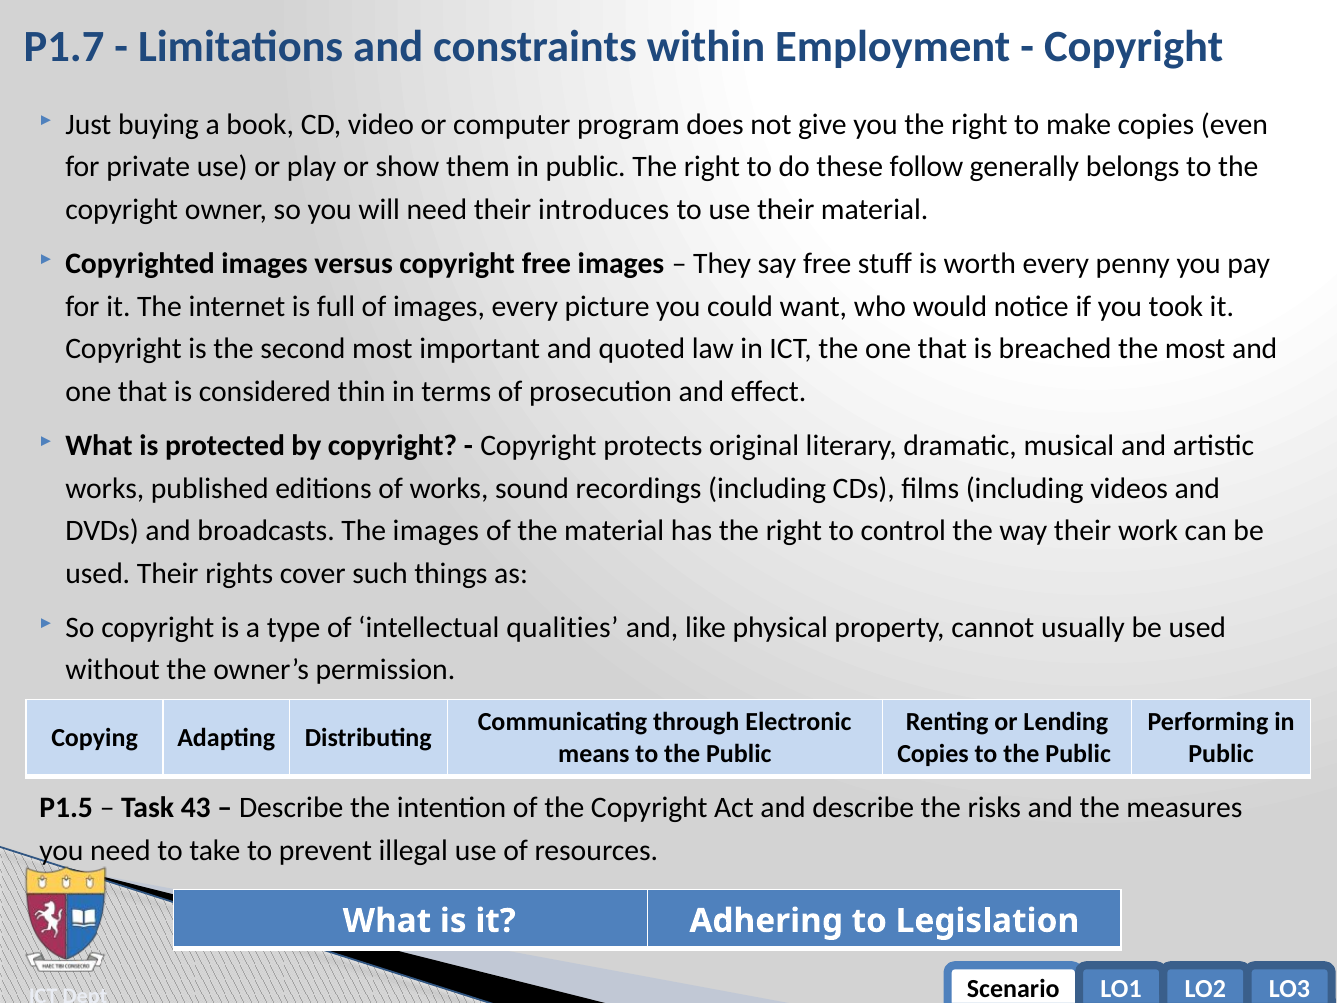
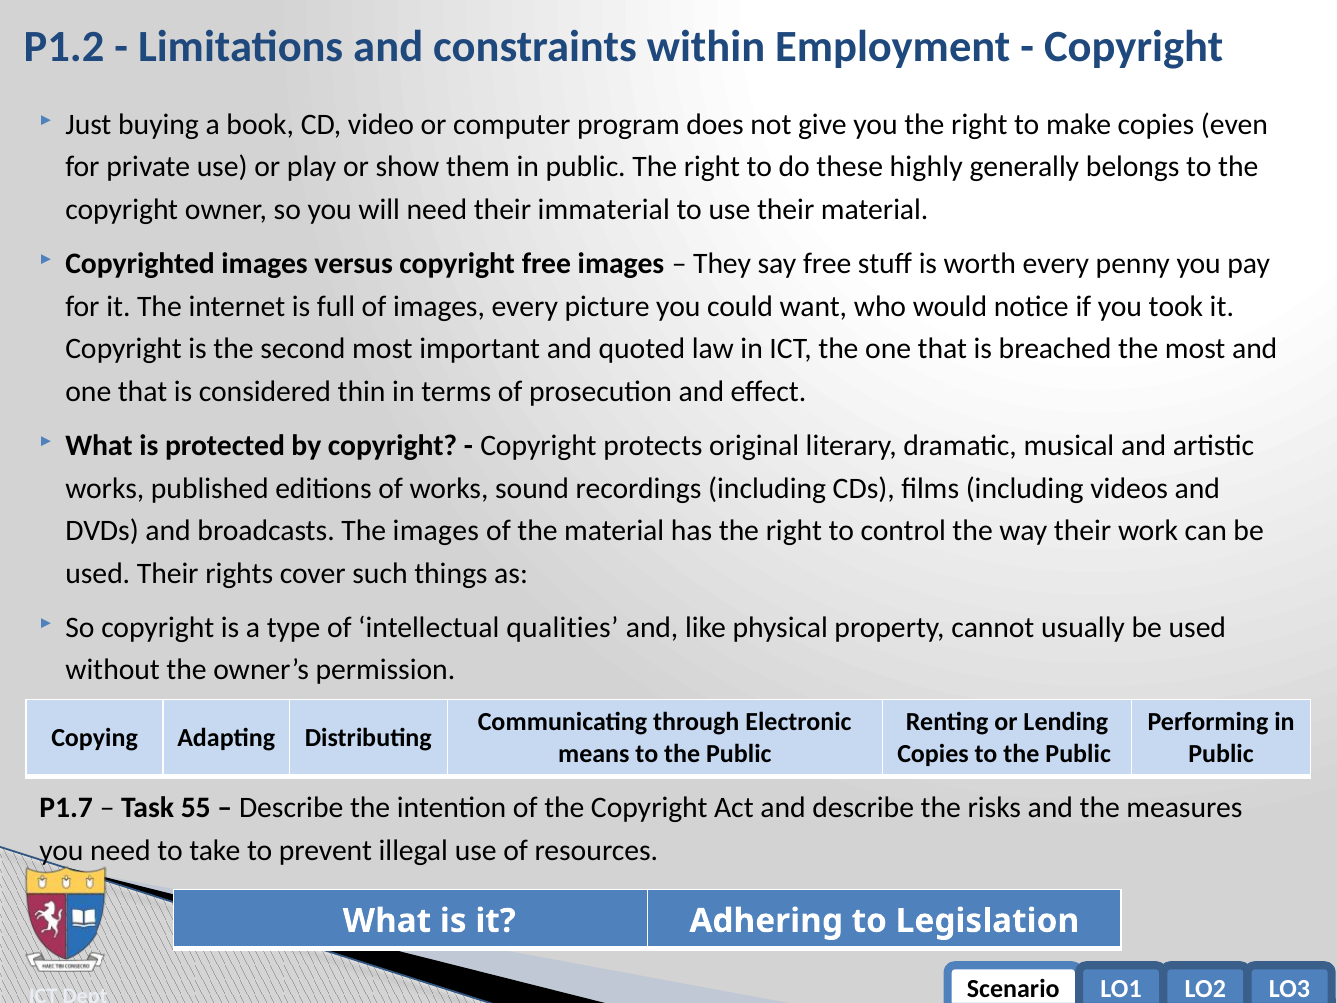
P1.7: P1.7 -> P1.2
follow: follow -> highly
introduces: introduces -> immaterial
P1.5: P1.5 -> P1.7
43: 43 -> 55
